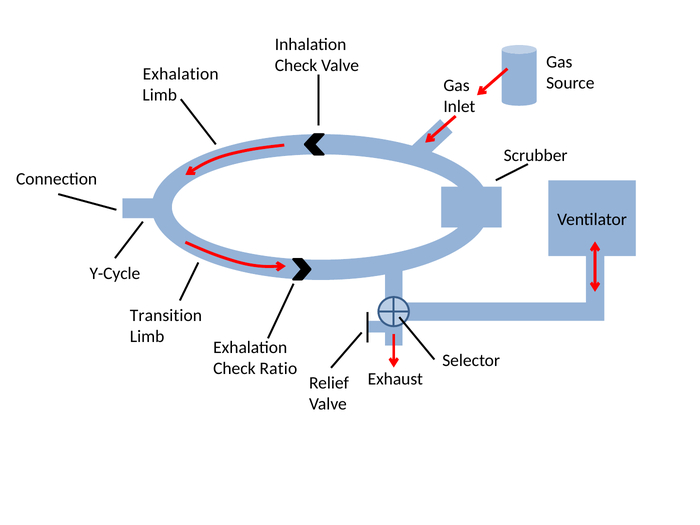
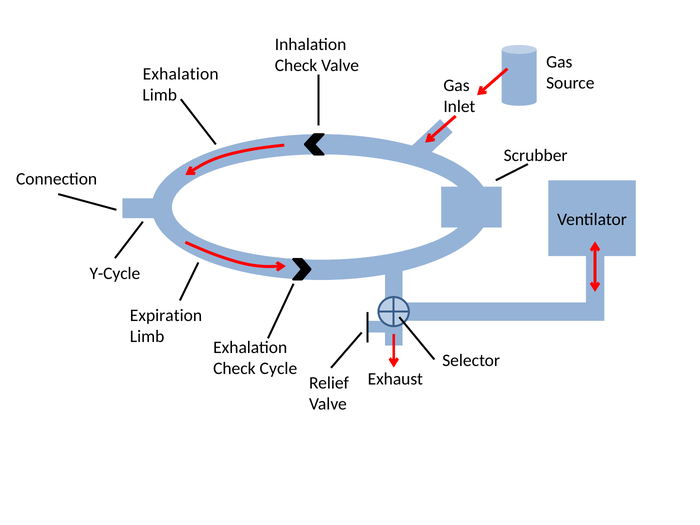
Transition: Transition -> Expiration
Ratio: Ratio -> Cycle
